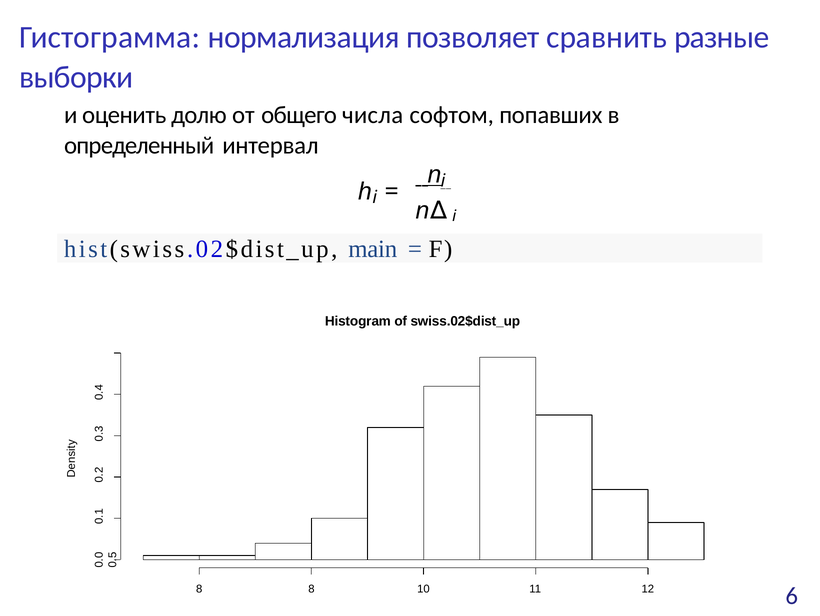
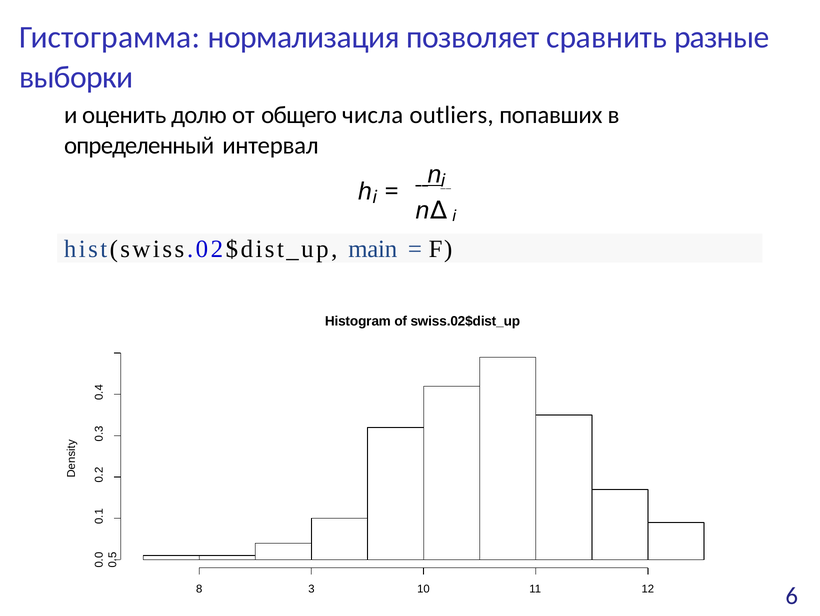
софтом: софтом -> outliers
8 8: 8 -> 3
